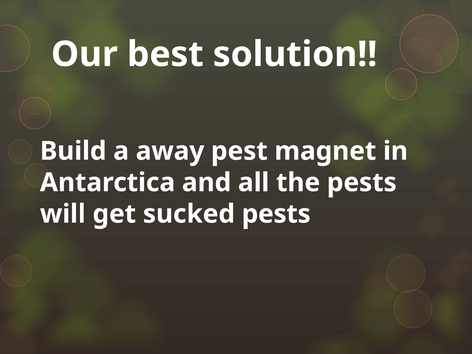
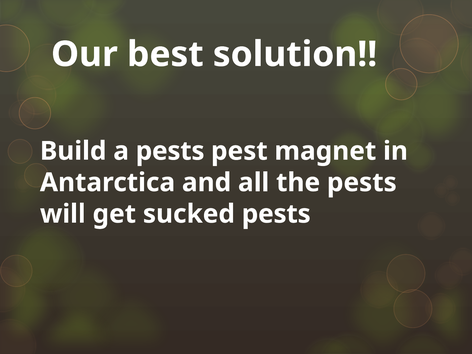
a away: away -> pests
